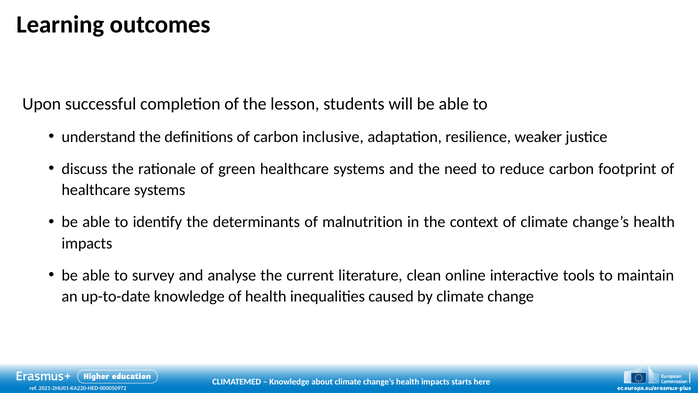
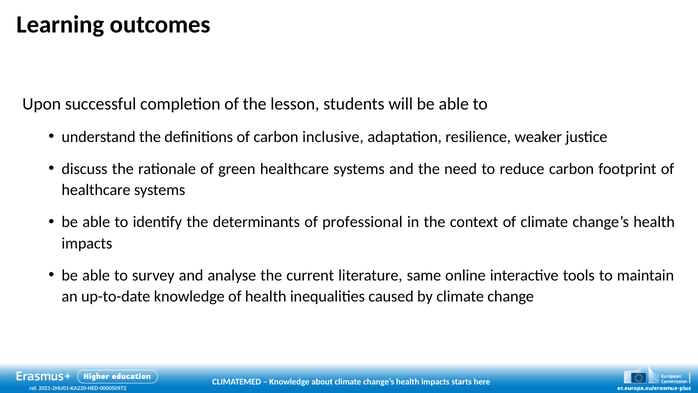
malnutrition: malnutrition -> professional
clean: clean -> same
